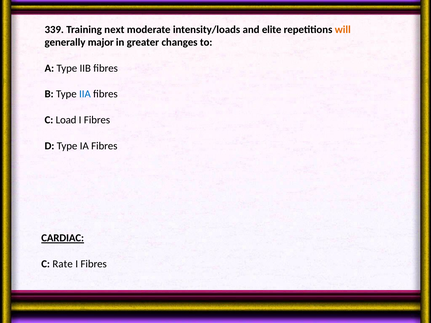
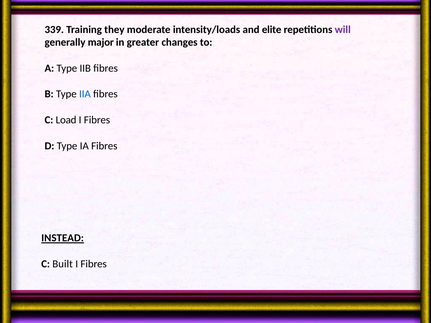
next: next -> they
will colour: orange -> purple
CARDIAC: CARDIAC -> INSTEAD
Rate: Rate -> Built
